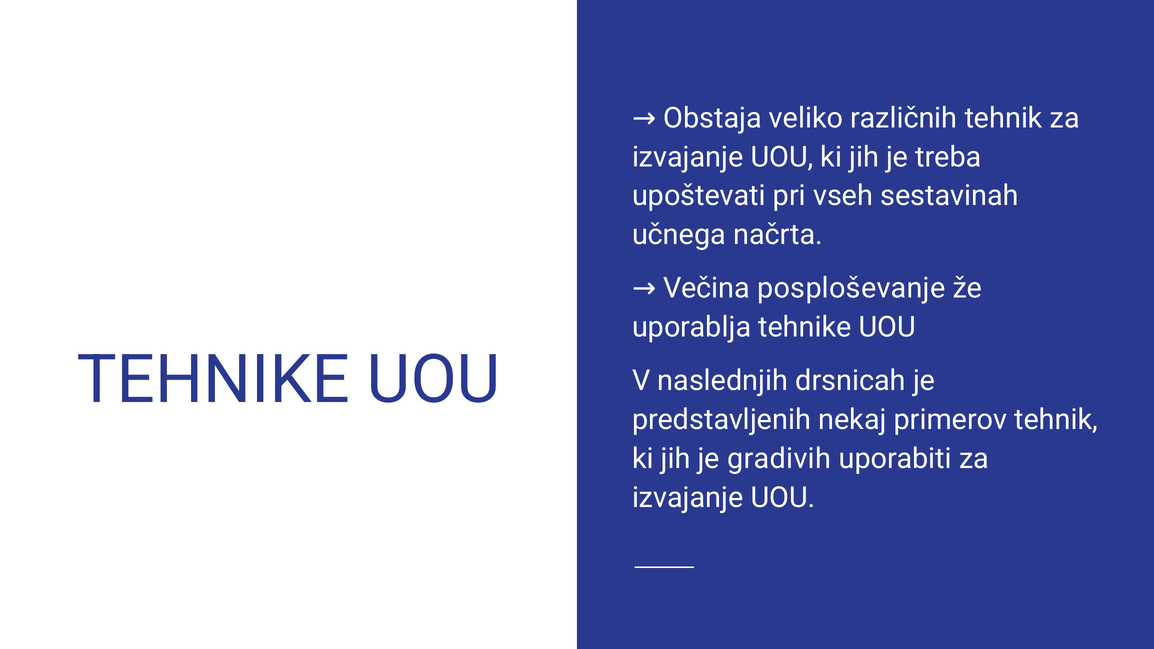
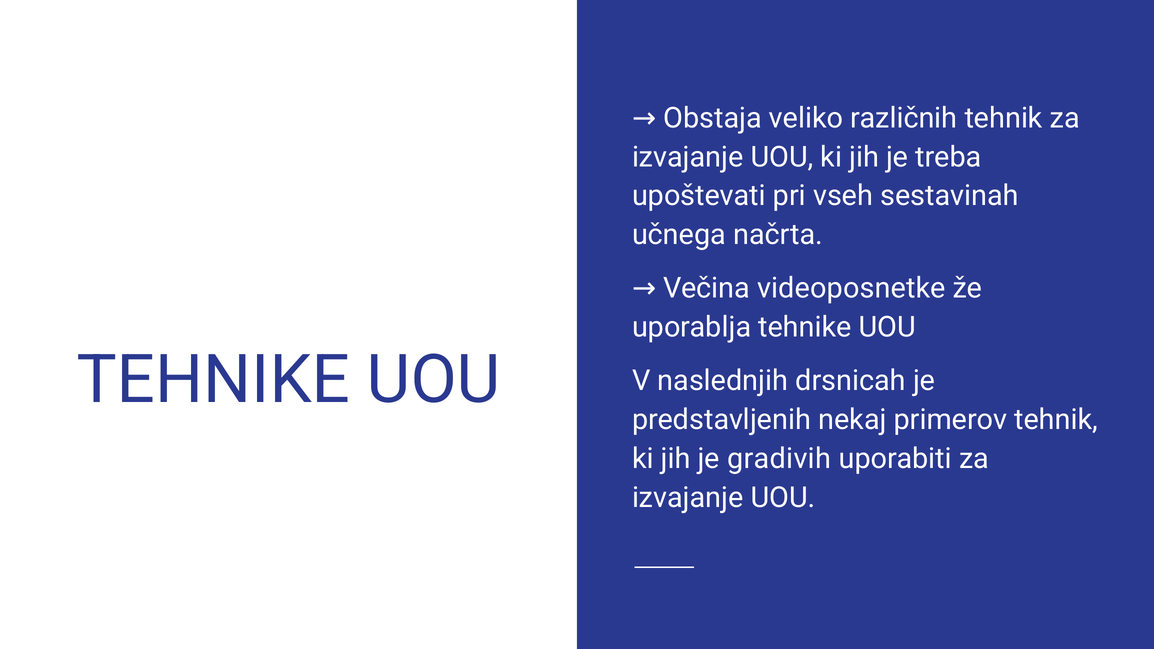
posploševanje: posploševanje -> videoposnetke
